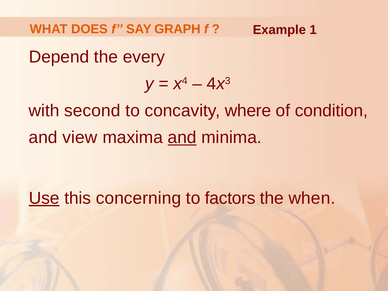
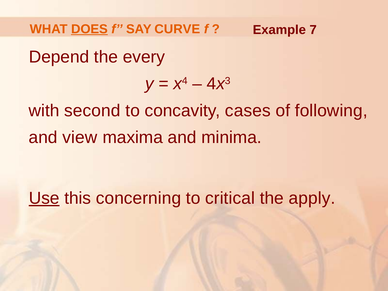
DOES underline: none -> present
GRAPH: GRAPH -> CURVE
1: 1 -> 7
where: where -> cases
condition: condition -> following
and at (182, 138) underline: present -> none
factors: factors -> critical
when: when -> apply
